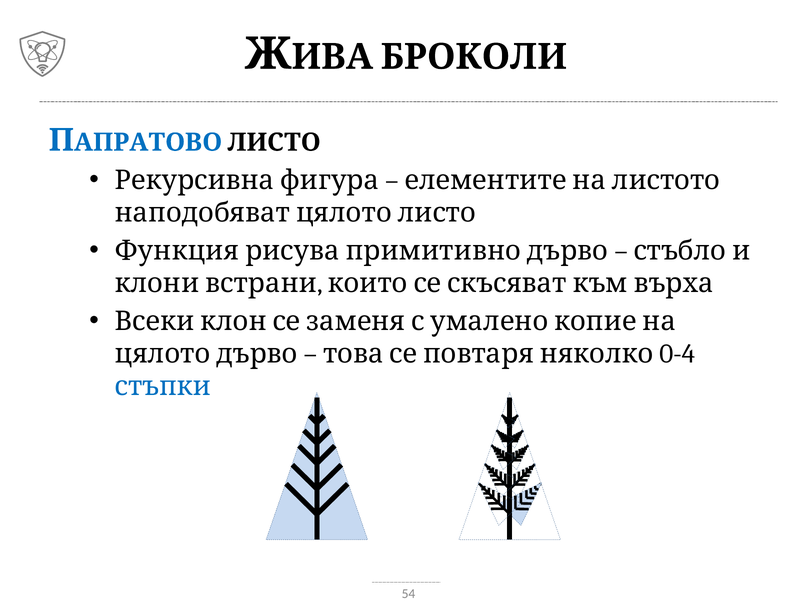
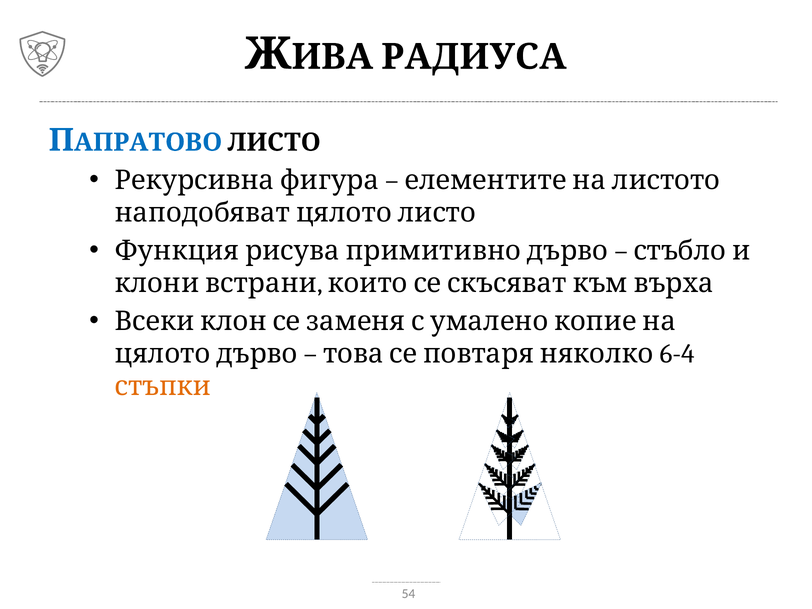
БРОКОЛИ: БРОКОЛИ -> РАДИУСА
0-4: 0-4 -> 6-4
стъпки colour: blue -> orange
